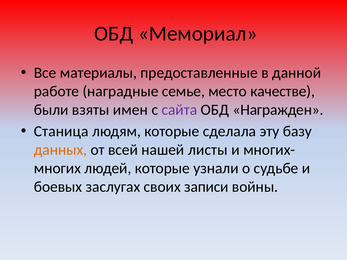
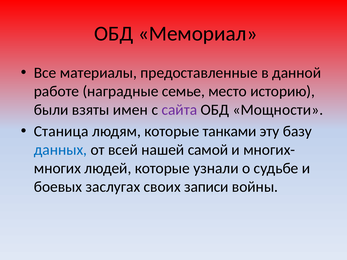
качестве: качестве -> историю
Награжден: Награжден -> Мощности
сделала: сделала -> танками
данных colour: orange -> blue
листы: листы -> самой
